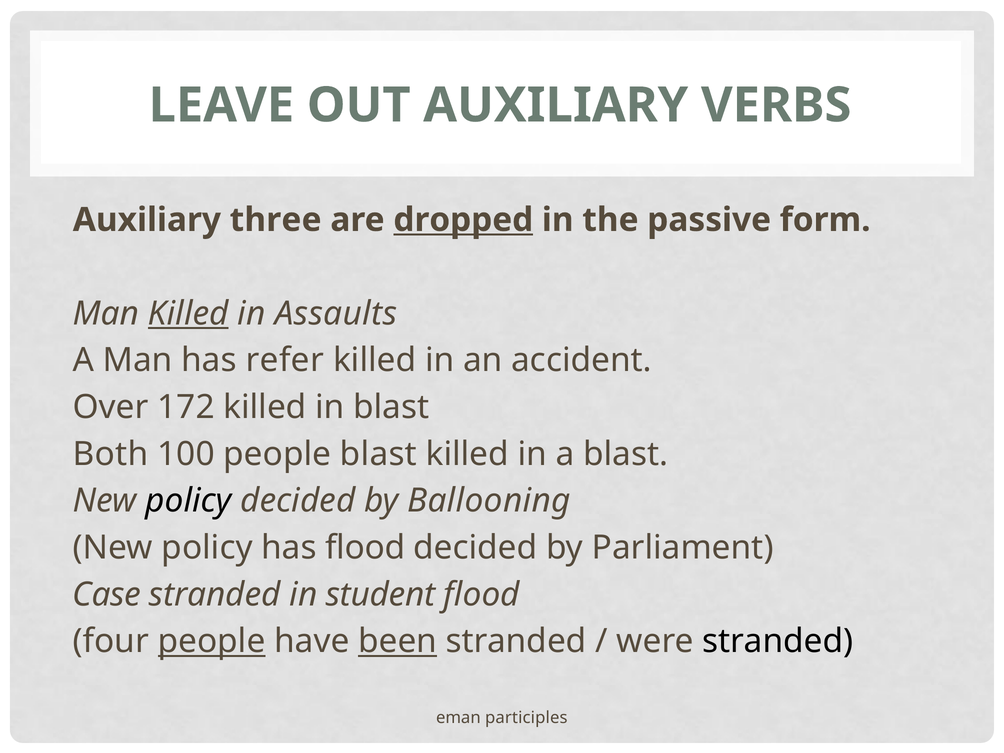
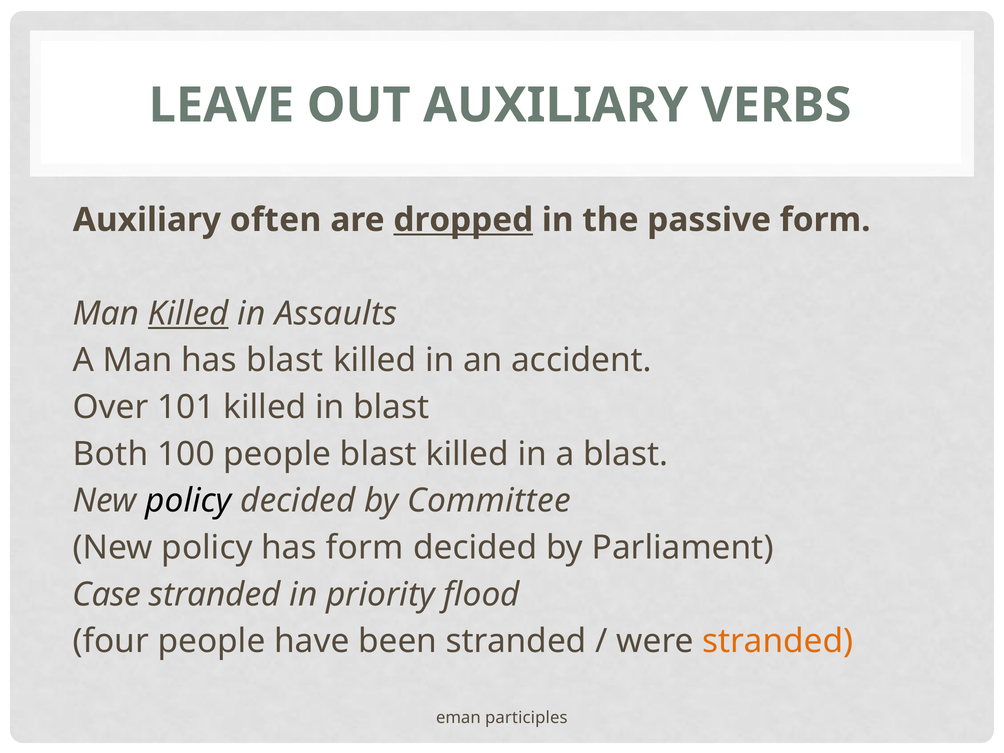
three: three -> often
has refer: refer -> blast
172: 172 -> 101
Ballooning: Ballooning -> Committee
has flood: flood -> form
student: student -> priority
people at (212, 641) underline: present -> none
been underline: present -> none
stranded at (778, 641) colour: black -> orange
